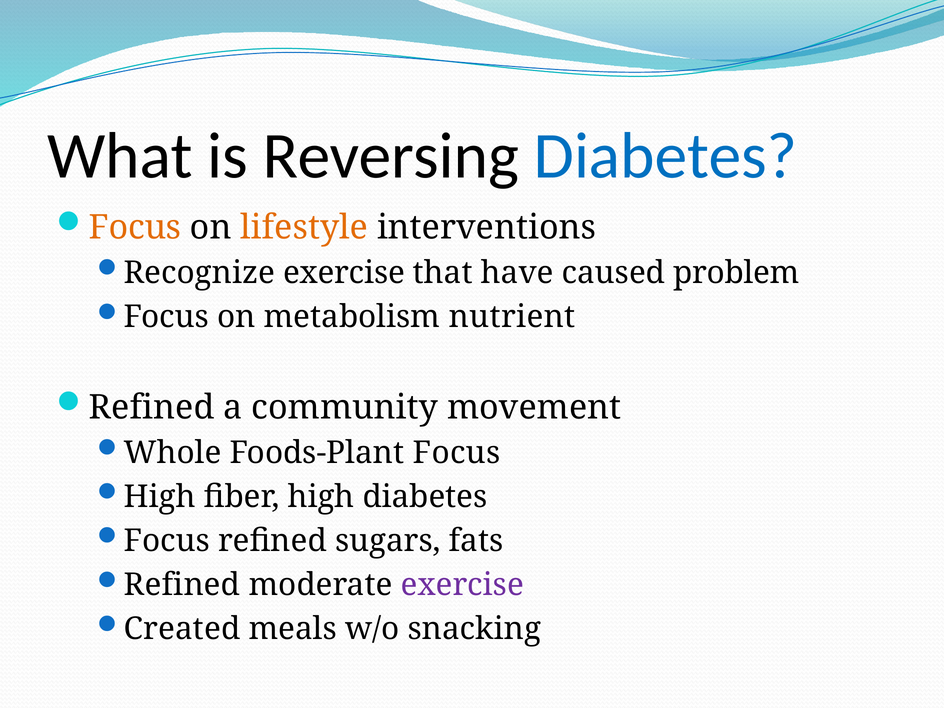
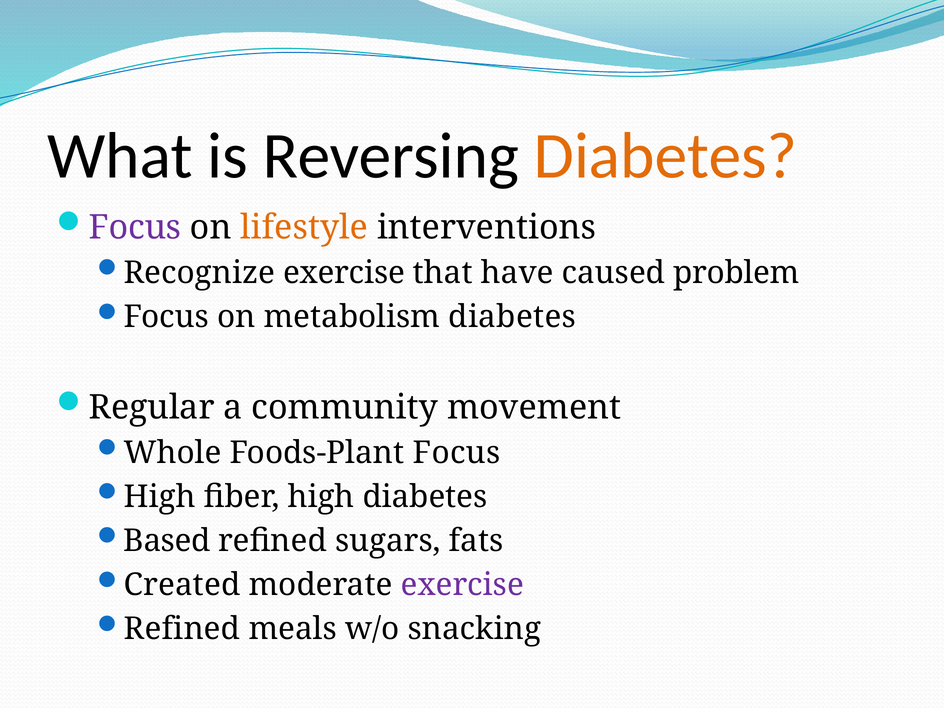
Diabetes at (666, 156) colour: blue -> orange
Focus at (135, 227) colour: orange -> purple
metabolism nutrient: nutrient -> diabetes
Refined at (152, 407): Refined -> Regular
Focus at (167, 541): Focus -> Based
Refined at (182, 585): Refined -> Created
Created at (182, 629): Created -> Refined
